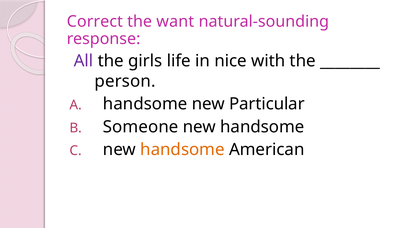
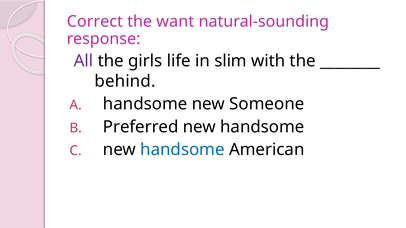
nice: nice -> slim
person: person -> behind
Particular: Particular -> Someone
Someone: Someone -> Preferred
handsome at (182, 150) colour: orange -> blue
